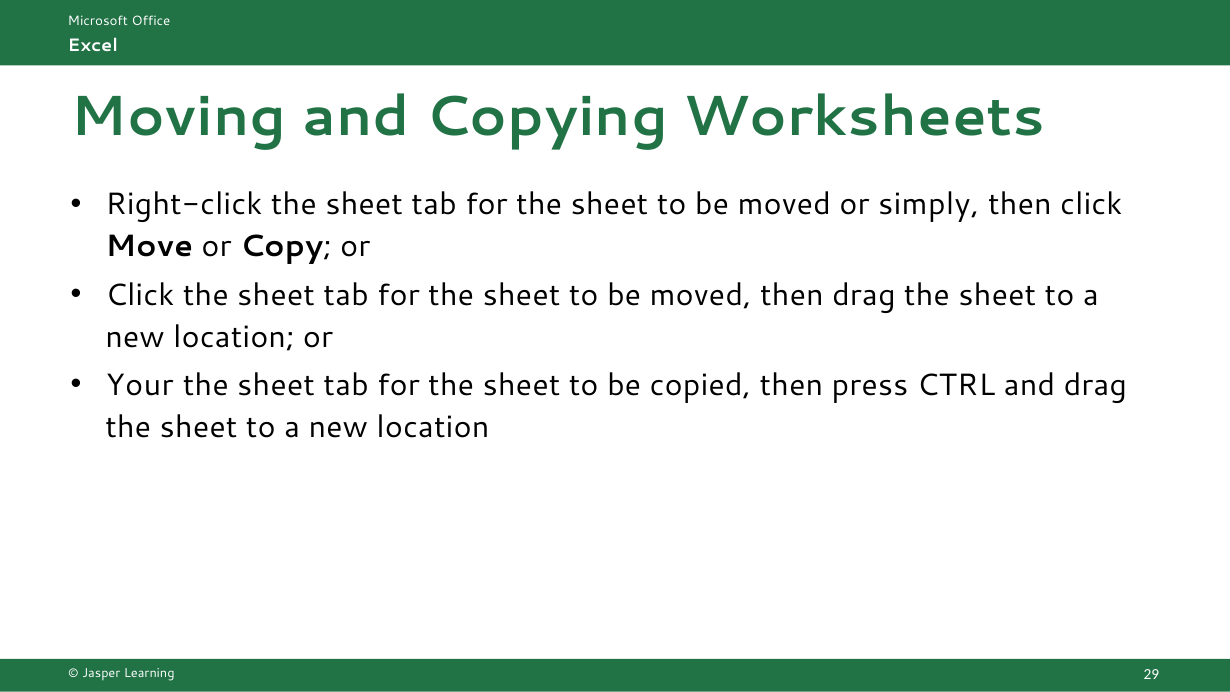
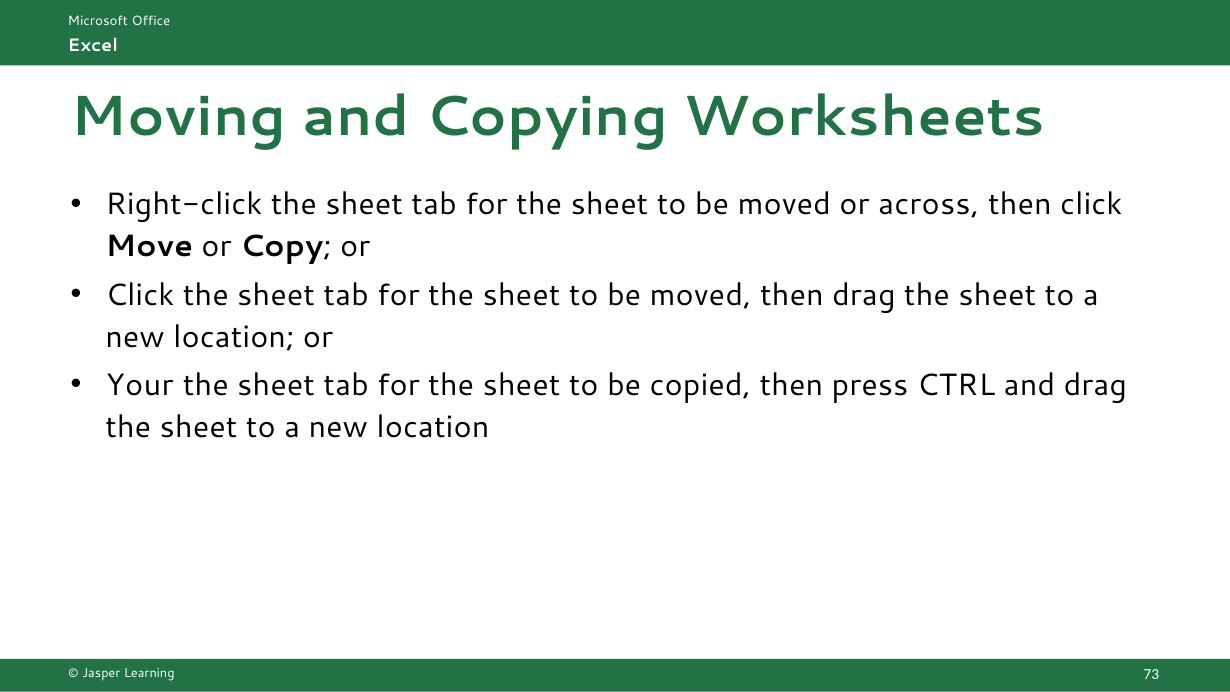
simply: simply -> across
29: 29 -> 73
